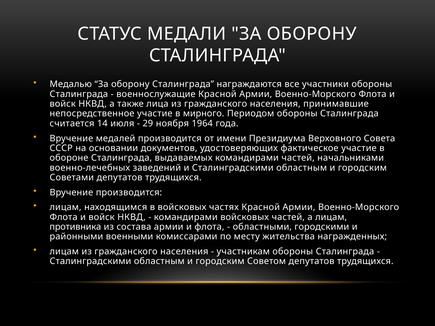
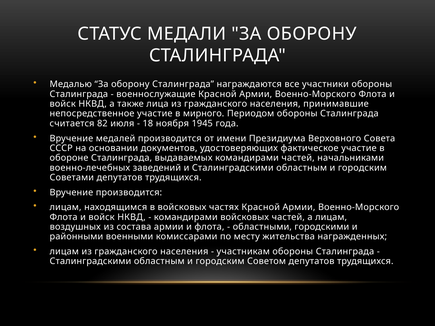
14: 14 -> 82
29: 29 -> 18
1964: 1964 -> 1945
противника: противника -> воздушных
